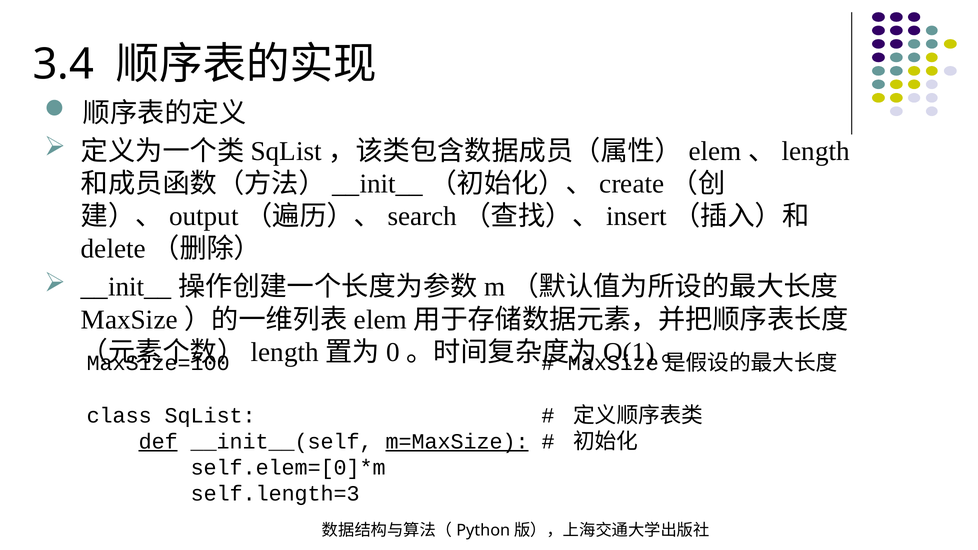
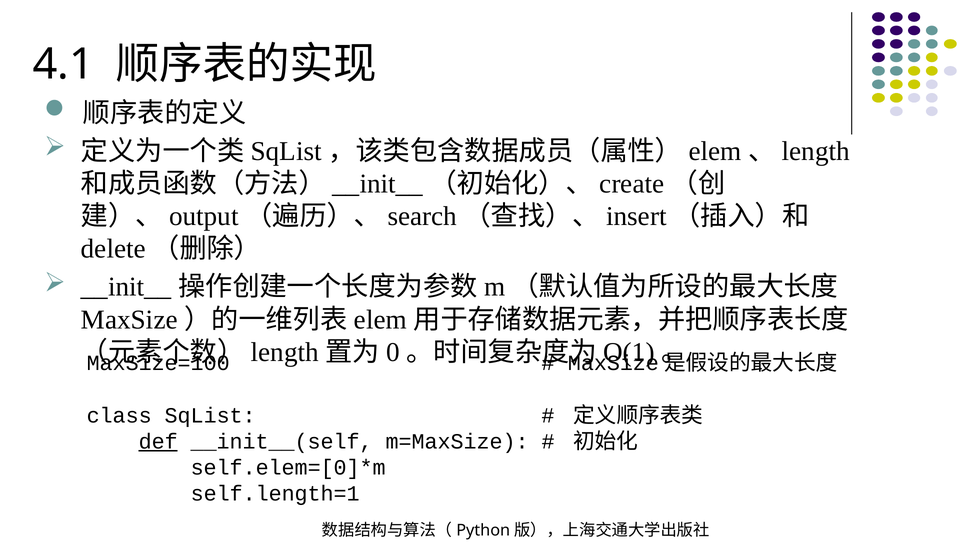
3.4: 3.4 -> 4.1
m=MaxSize underline: present -> none
self.length=3: self.length=3 -> self.length=1
